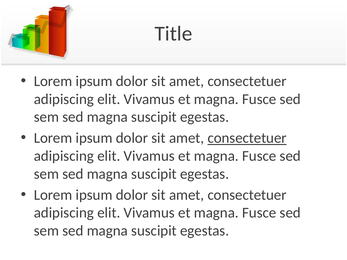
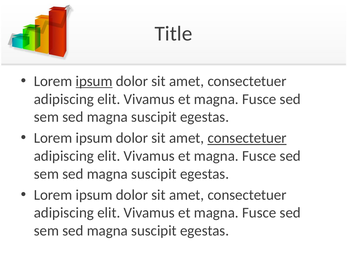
ipsum at (94, 81) underline: none -> present
